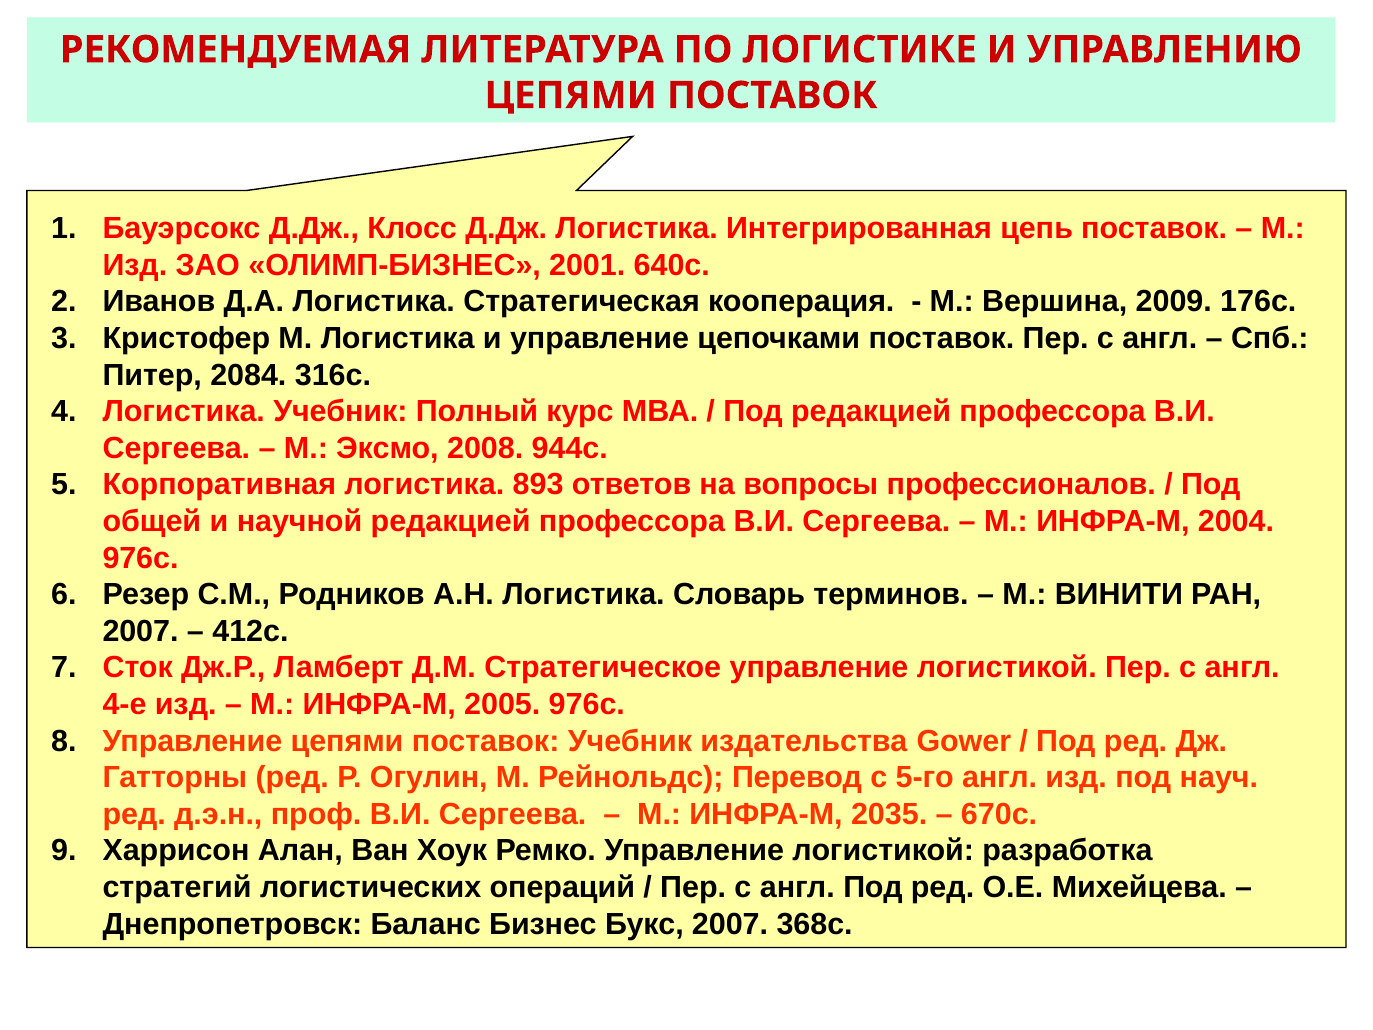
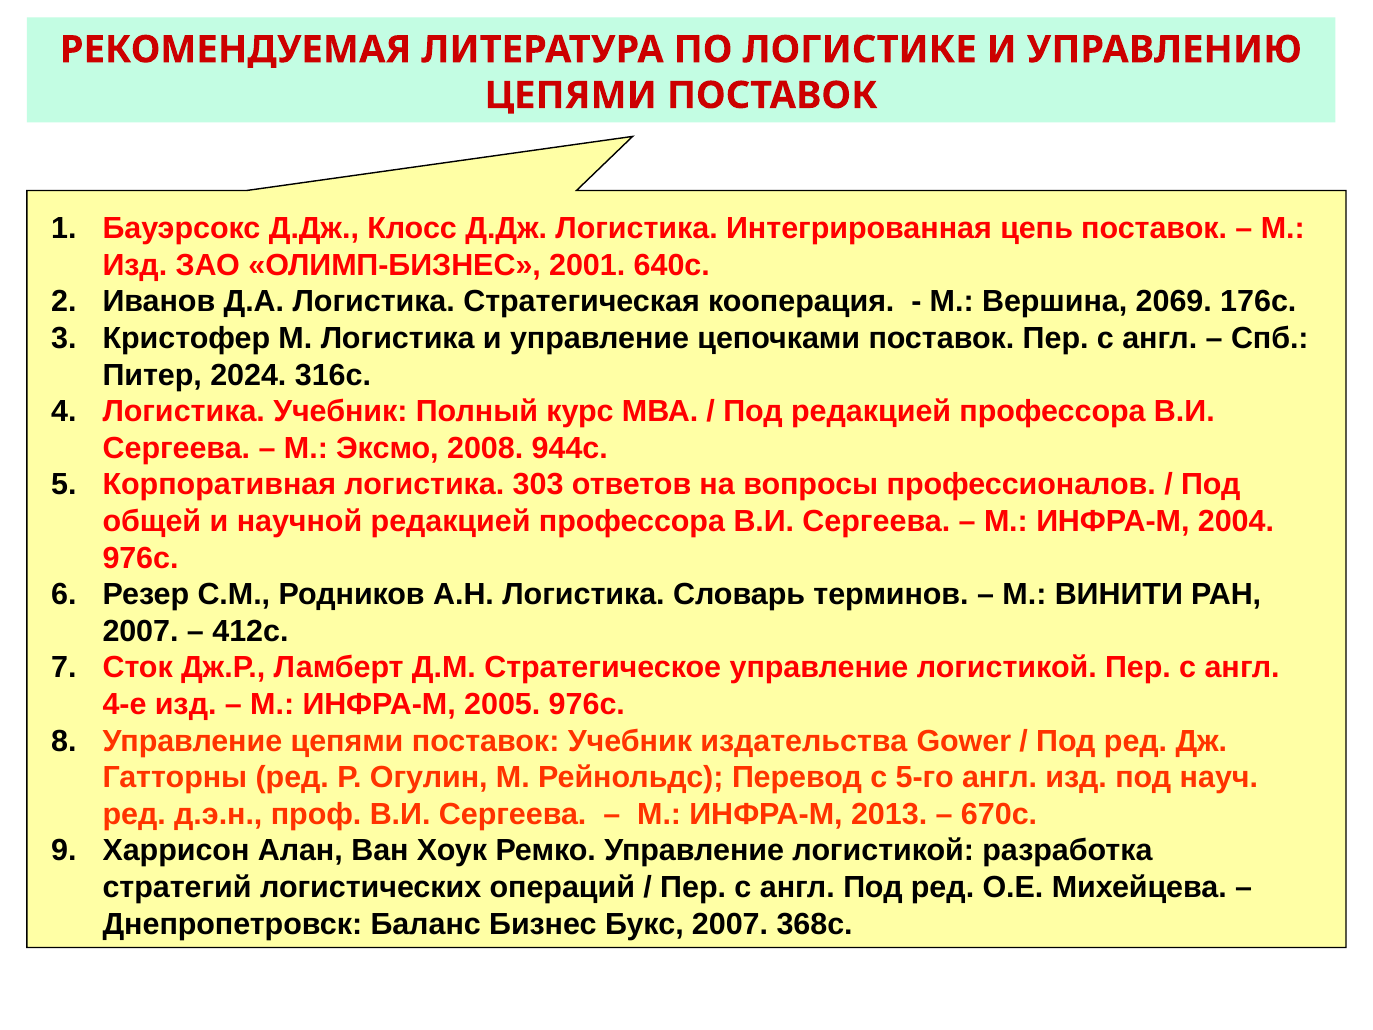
2009: 2009 -> 2069
2084: 2084 -> 2024
893: 893 -> 303
2035: 2035 -> 2013
